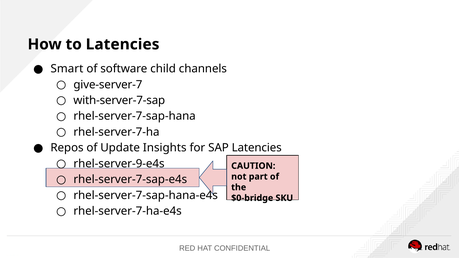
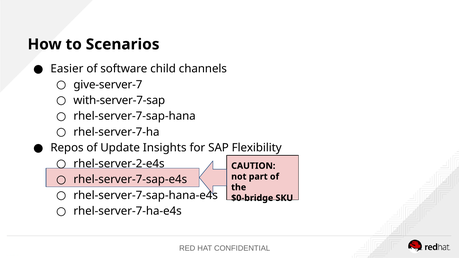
to Latencies: Latencies -> Scenarios
Smart: Smart -> Easier
SAP Latencies: Latencies -> Flexibility
rhel-server-9-e4s: rhel-server-9-e4s -> rhel-server-2-e4s
